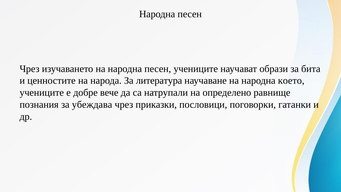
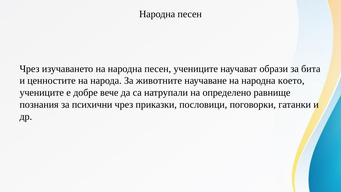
литература: литература -> животните
убеждава: убеждава -> психични
